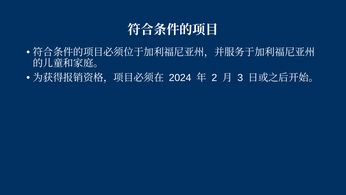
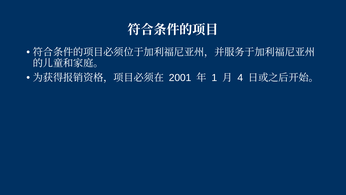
2024: 2024 -> 2001
2: 2 -> 1
3: 3 -> 4
